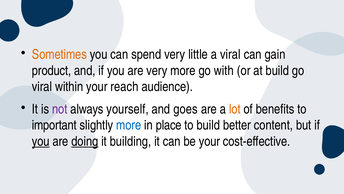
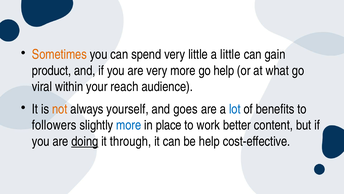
a viral: viral -> little
go with: with -> help
at build: build -> what
not colour: purple -> orange
lot colour: orange -> blue
important: important -> followers
to build: build -> work
you at (41, 141) underline: present -> none
building: building -> through
be your: your -> help
